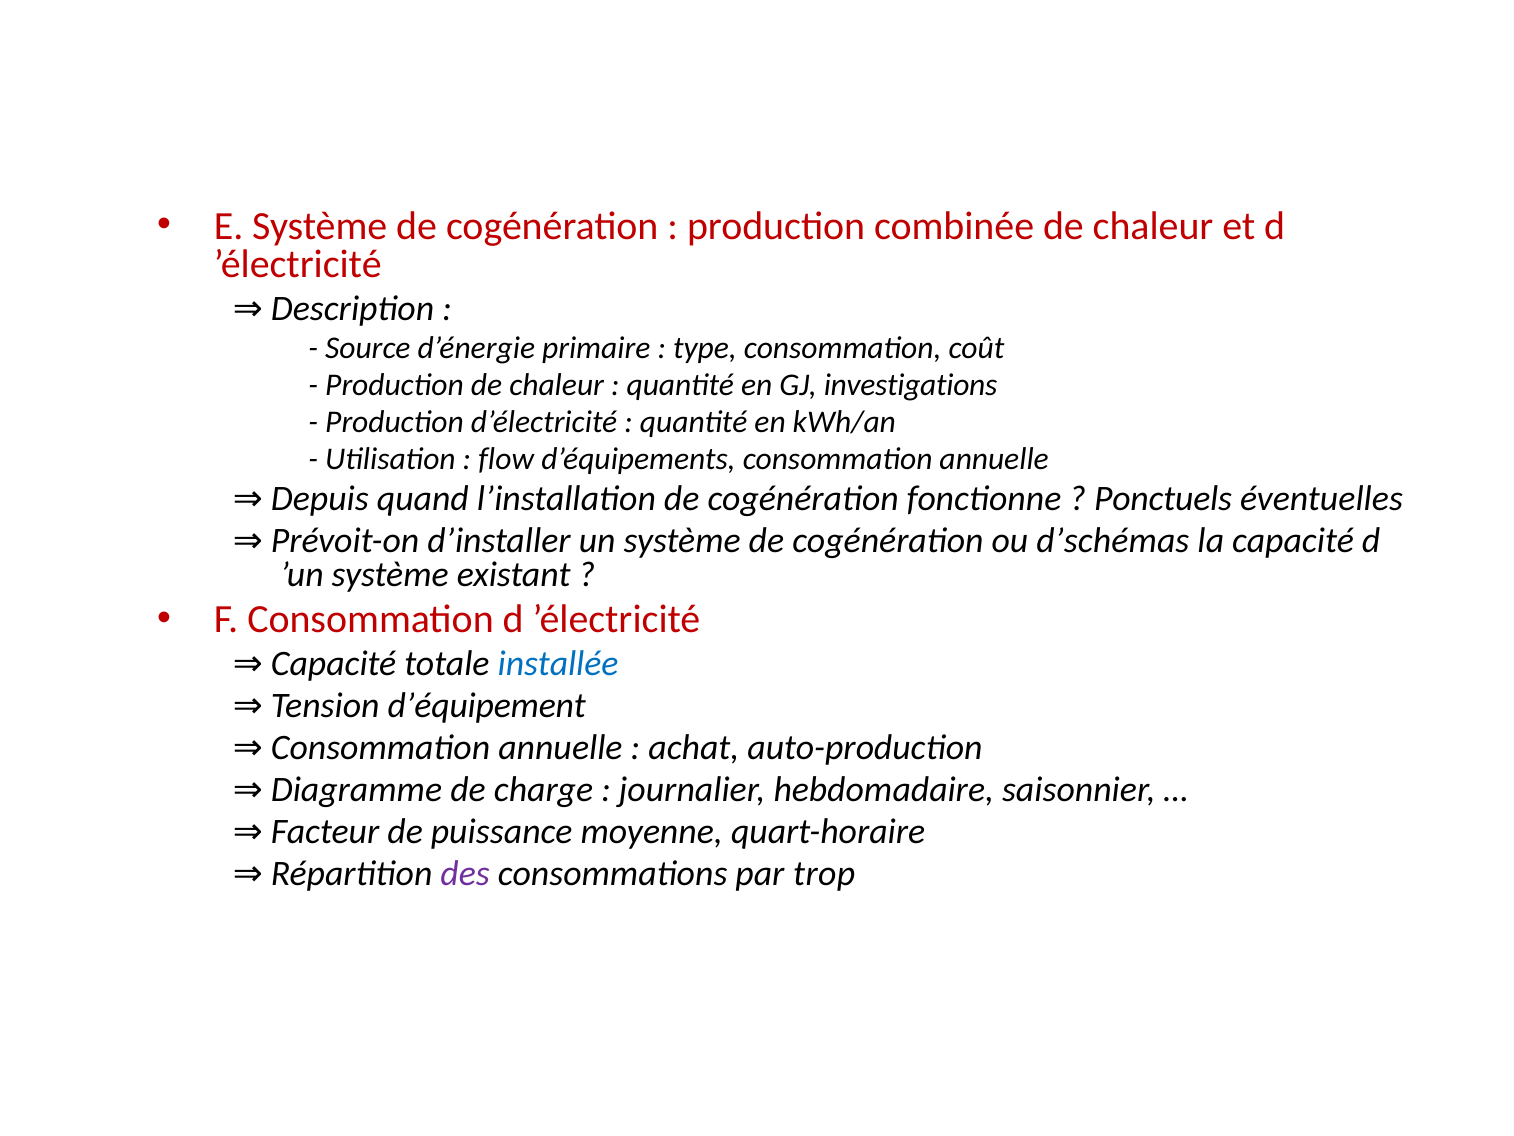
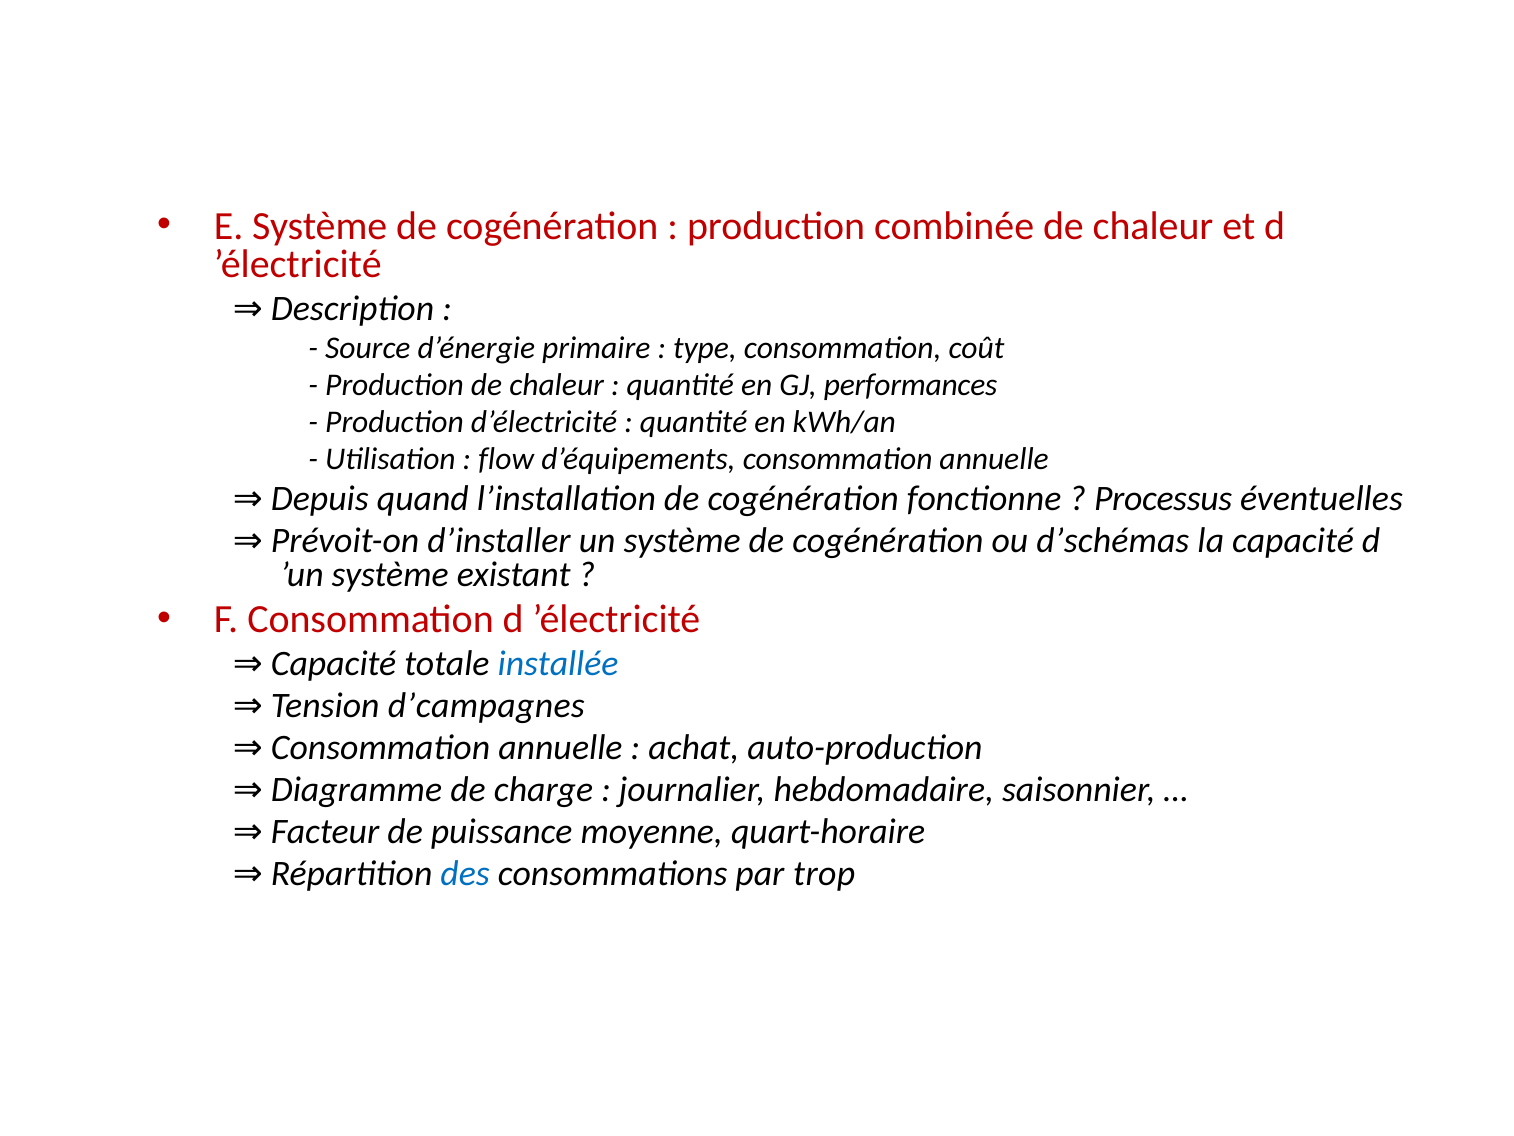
investigations: investigations -> performances
Ponctuels: Ponctuels -> Processus
d’équipement: d’équipement -> d’campagnes
des colour: purple -> blue
